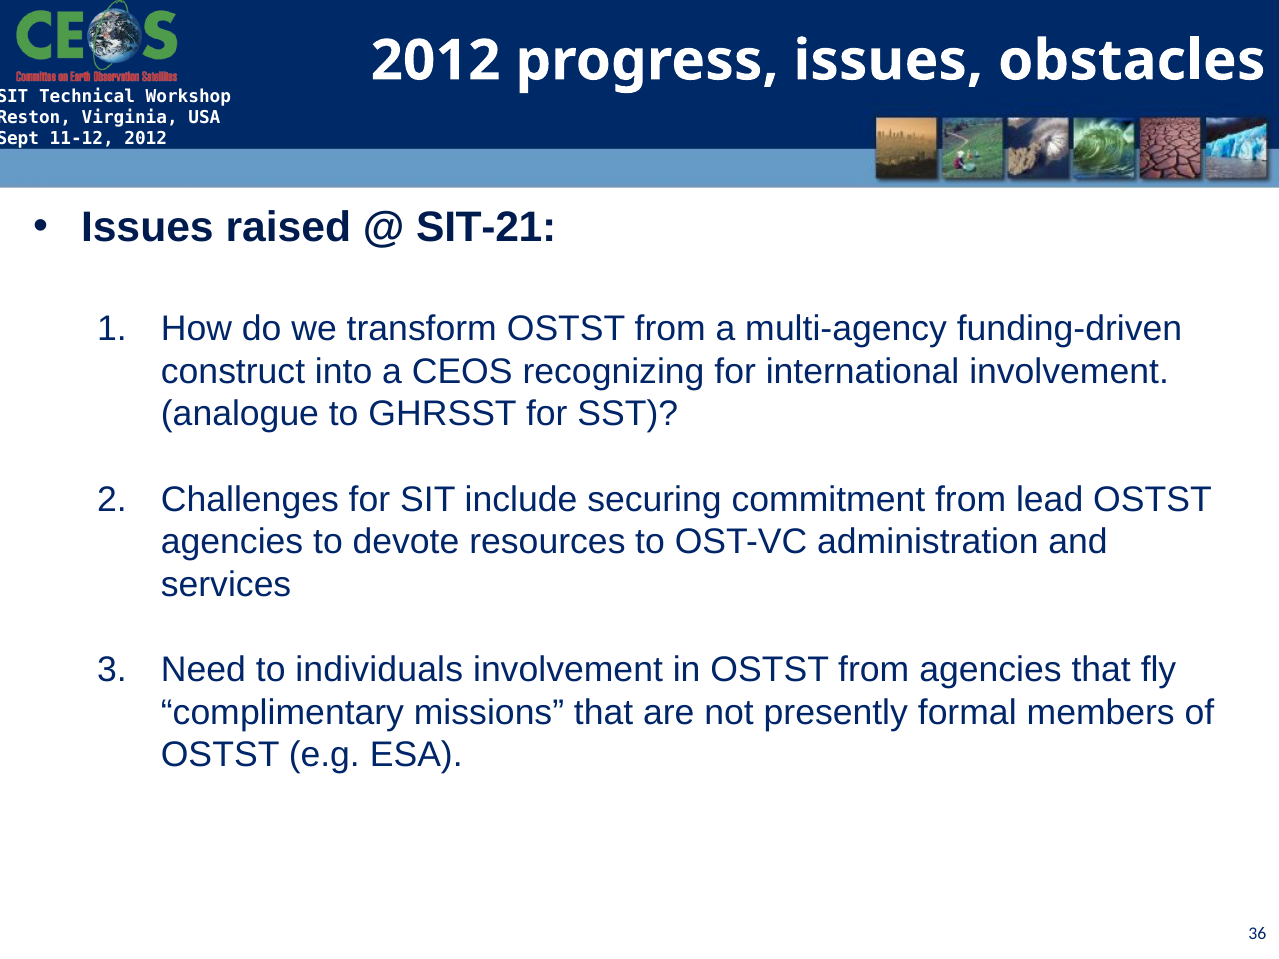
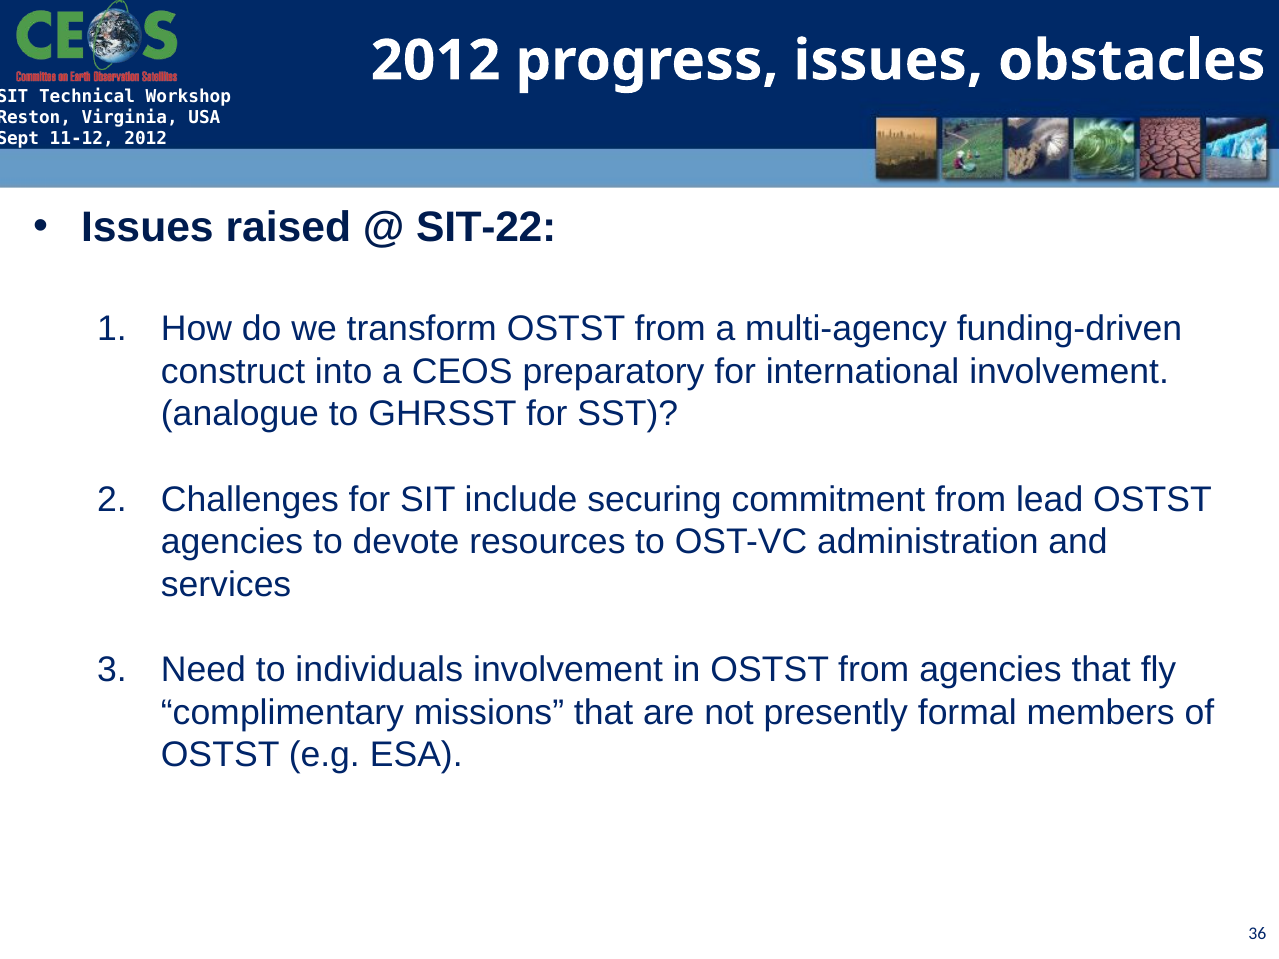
SIT-21: SIT-21 -> SIT-22
recognizing: recognizing -> preparatory
